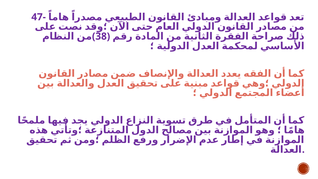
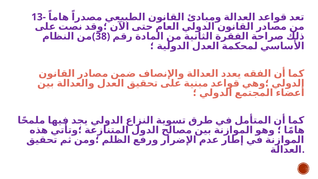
47-: 47- -> 13-
